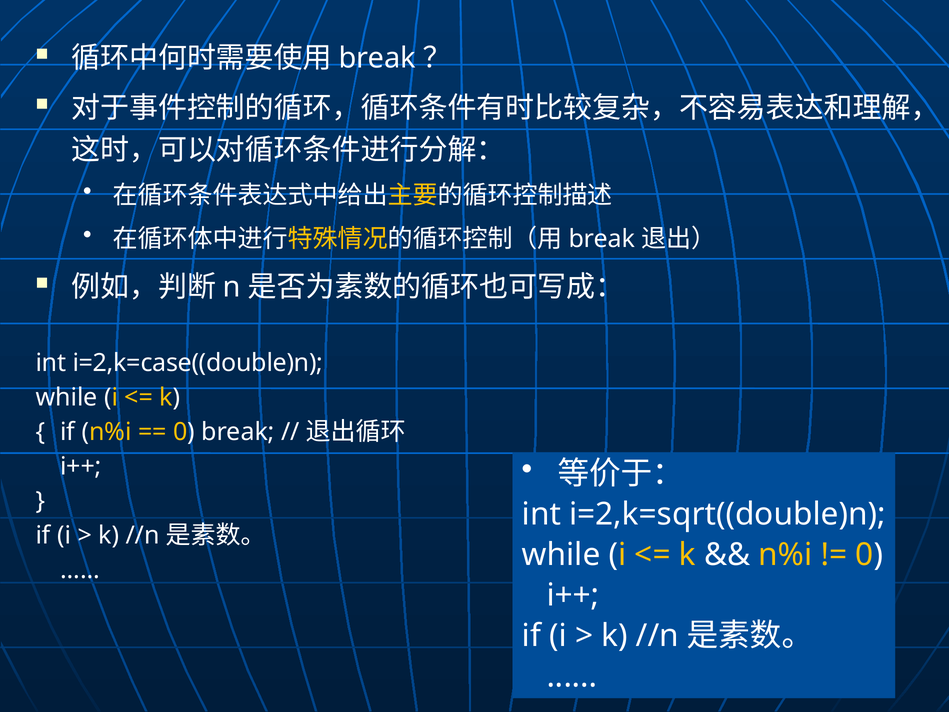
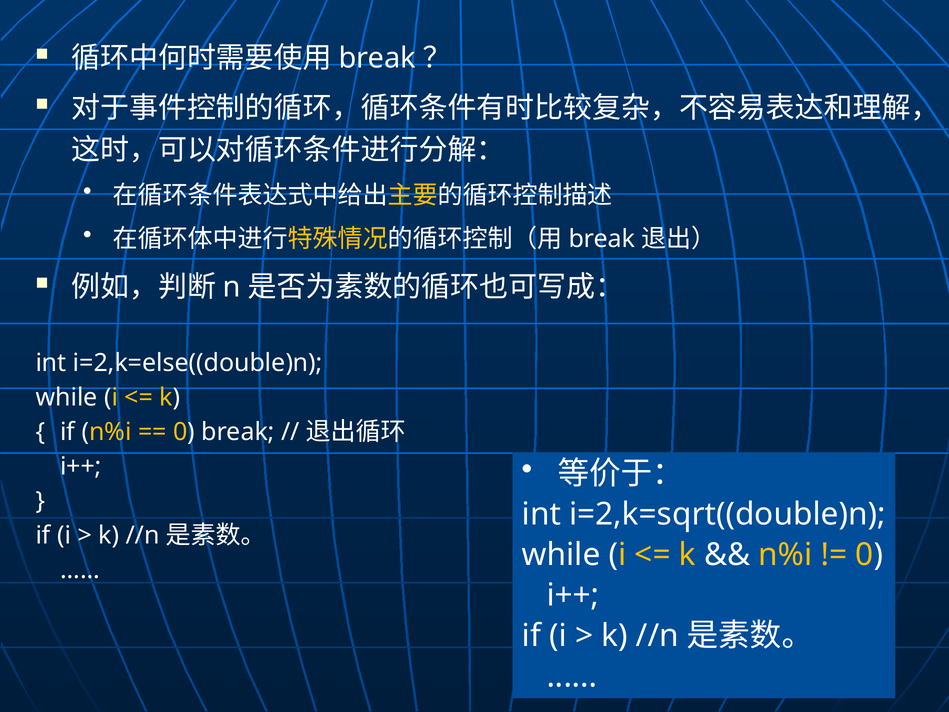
i=2,k=case((double)n: i=2,k=case((double)n -> i=2,k=else((double)n
